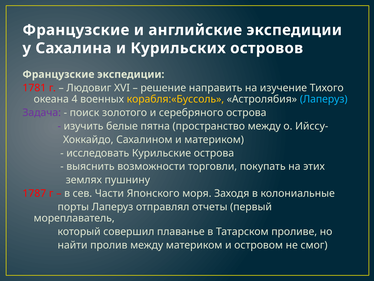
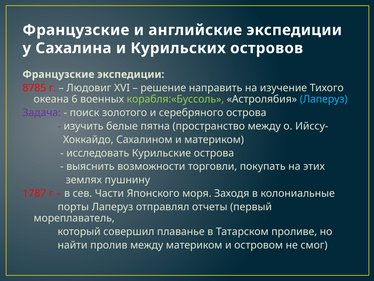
1781: 1781 -> 8785
4: 4 -> 6
корабля:«Буссоль colour: yellow -> light green
